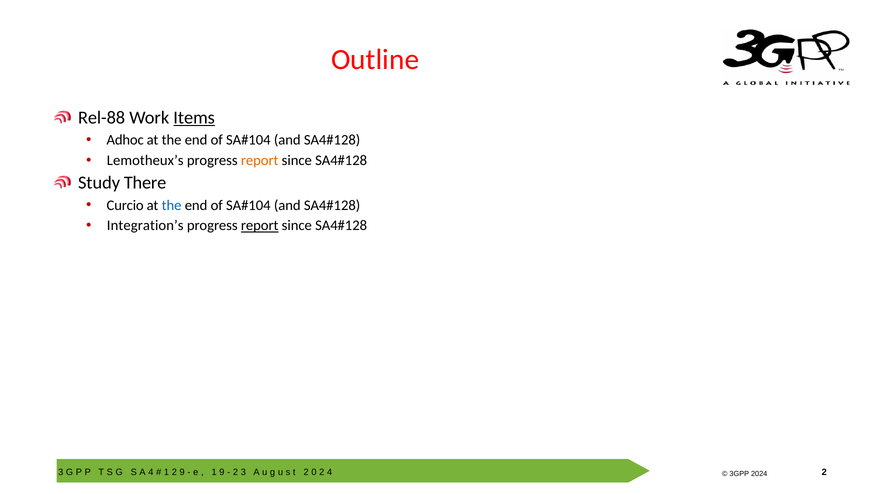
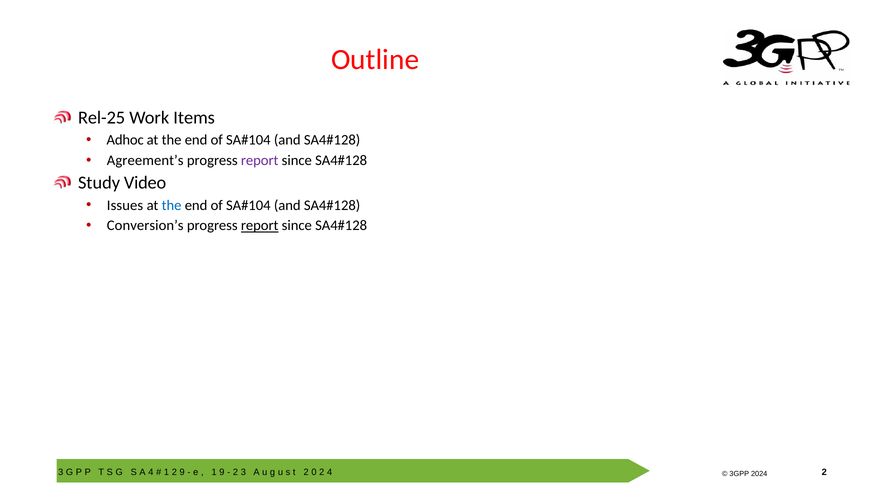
Rel-88: Rel-88 -> Rel-25
Items underline: present -> none
Lemotheux’s: Lemotheux’s -> Agreement’s
report at (260, 161) colour: orange -> purple
There: There -> Video
Curcio: Curcio -> Issues
Integration’s: Integration’s -> Conversion’s
